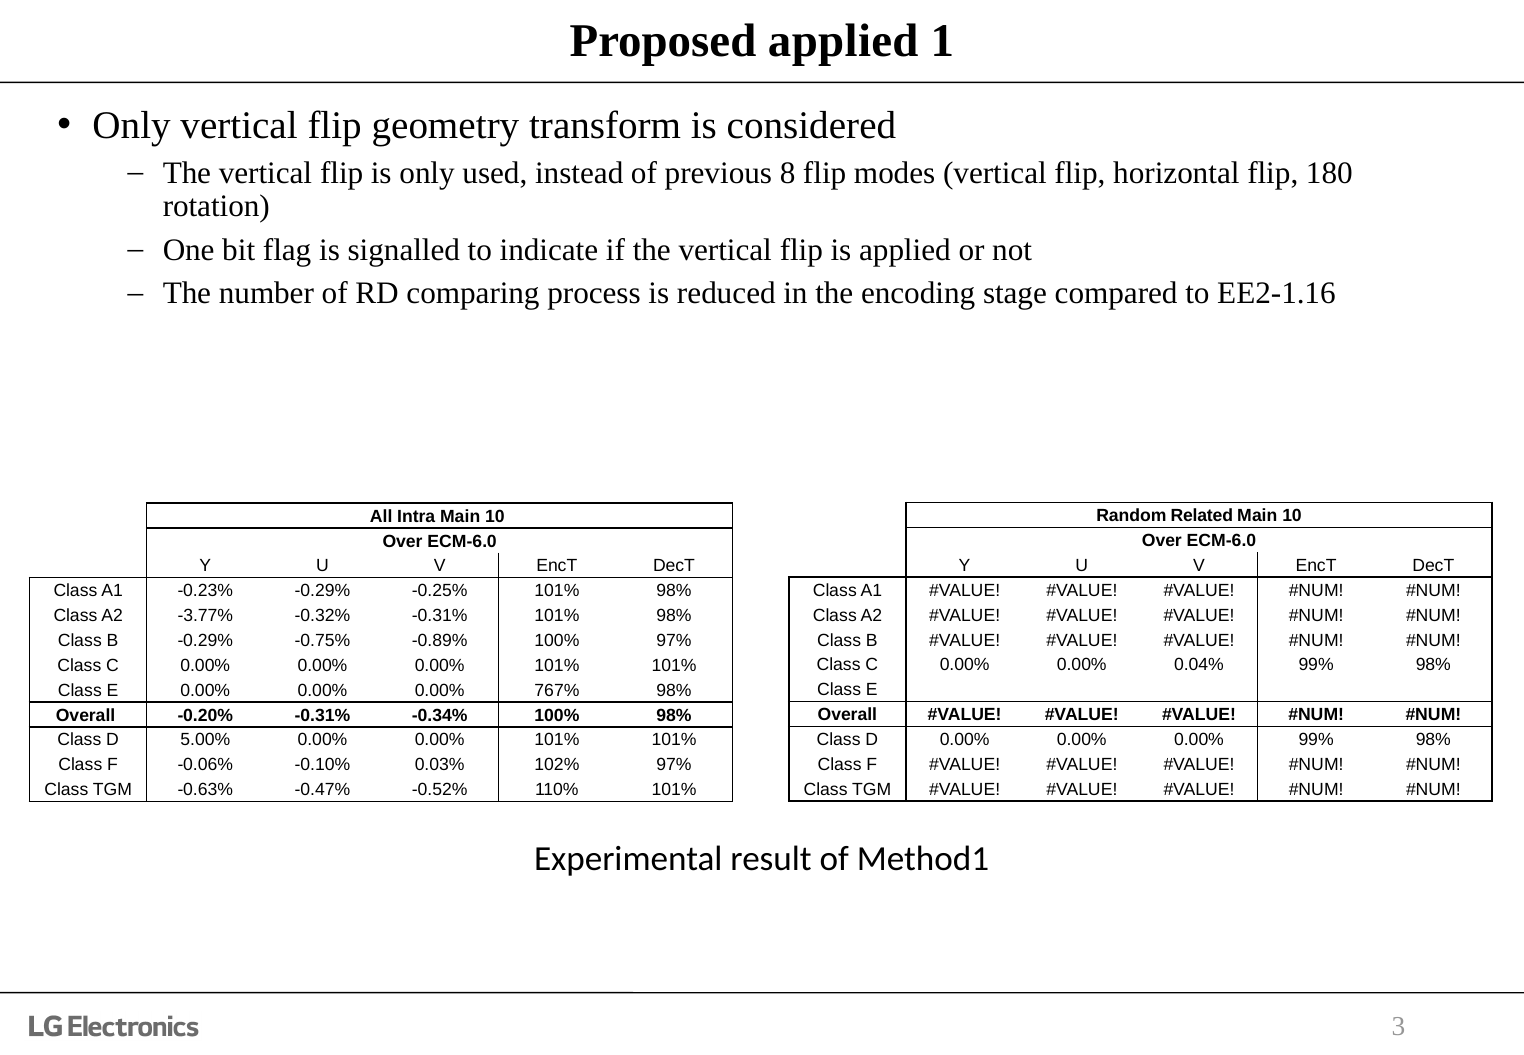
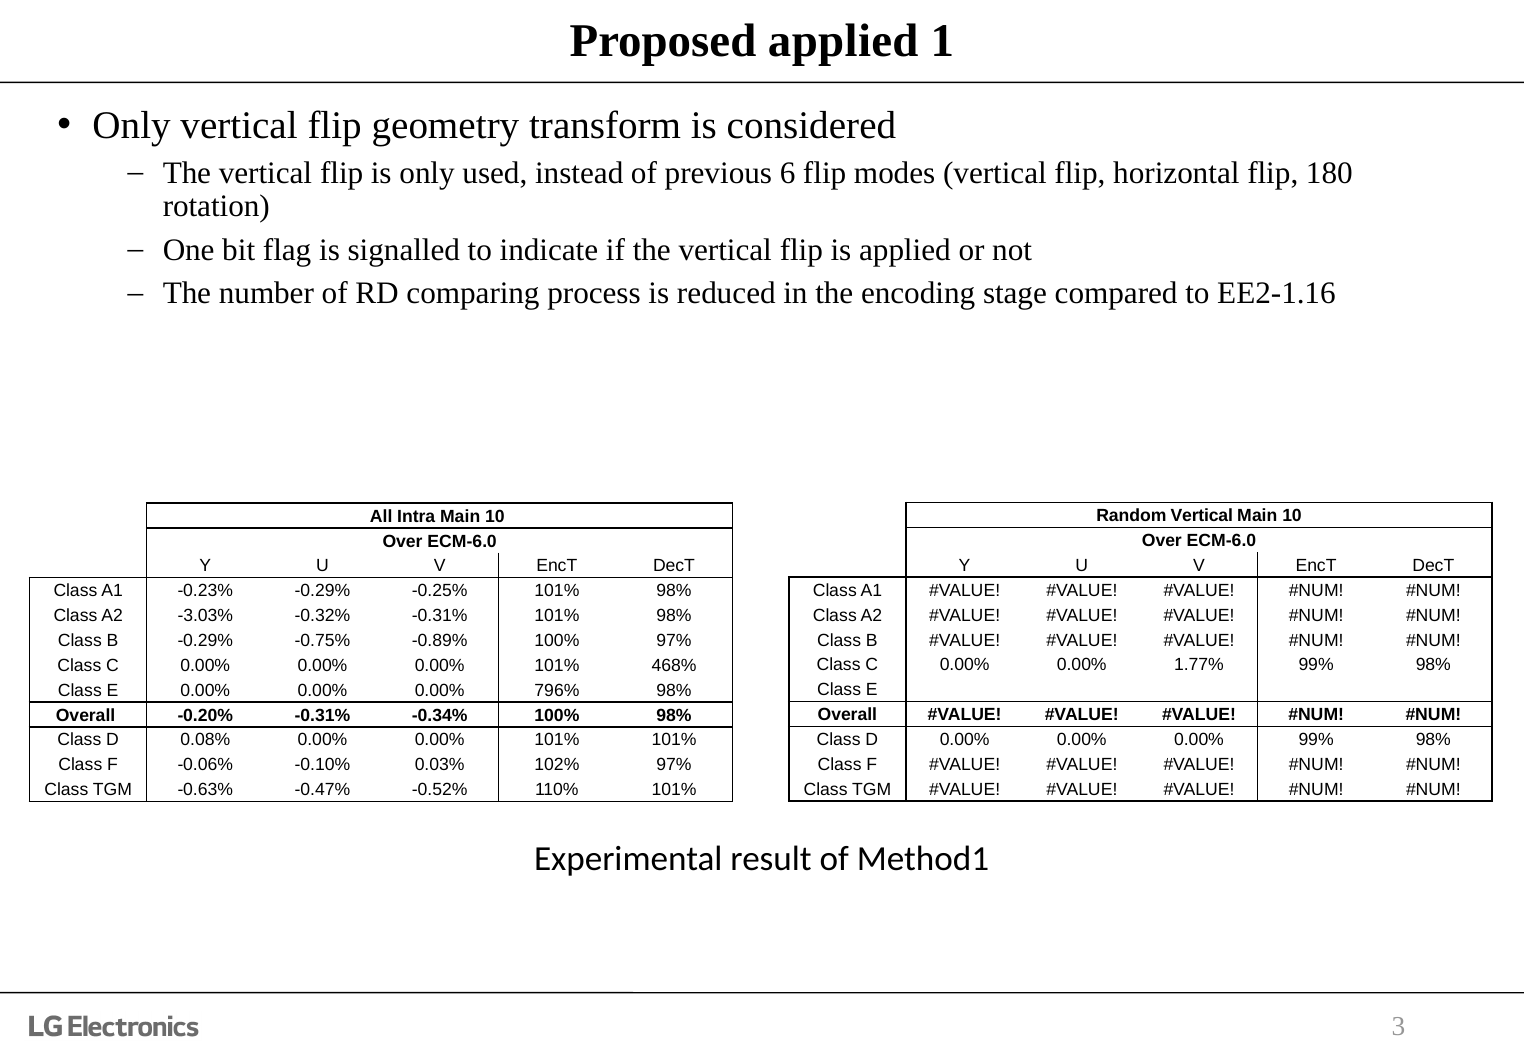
8: 8 -> 6
Random Related: Related -> Vertical
-3.77%: -3.77% -> -3.03%
0.04%: 0.04% -> 1.77%
101% at (674, 666): 101% -> 468%
767%: 767% -> 796%
5.00%: 5.00% -> 0.08%
